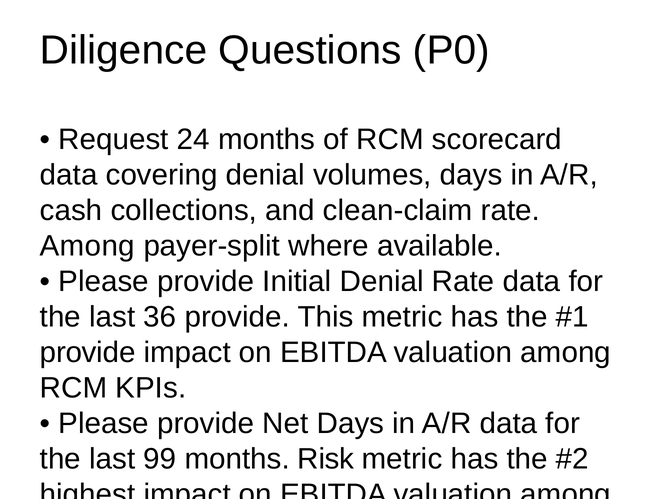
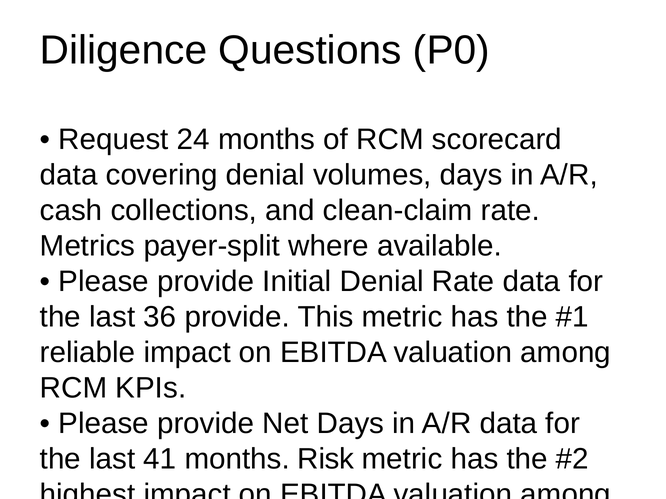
Among at (87, 246): Among -> Metrics
provide at (88, 353): provide -> reliable
99: 99 -> 41
